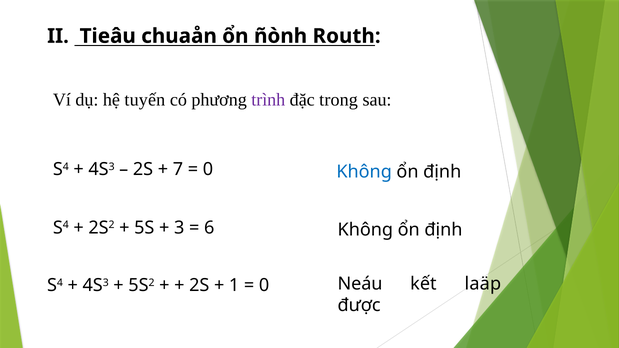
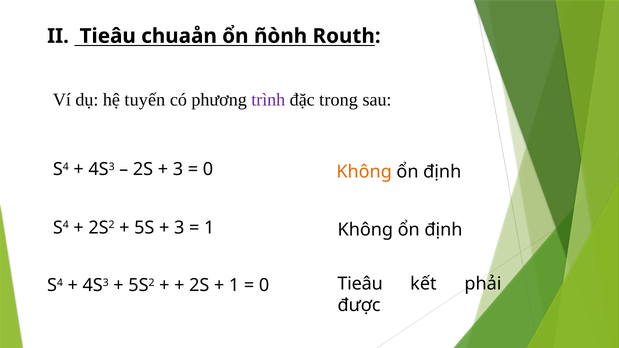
7 at (178, 170): 7 -> 3
Không at (364, 172) colour: blue -> orange
6 at (209, 228): 6 -> 1
0 Neáu: Neáu -> Tieâu
laäp: laäp -> phải
